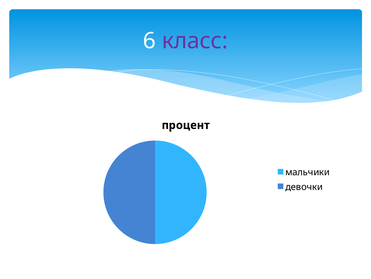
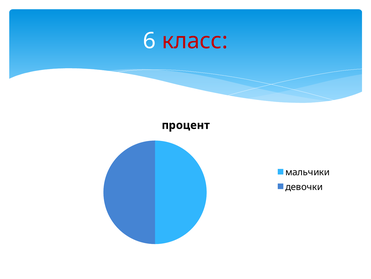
класс colour: purple -> red
